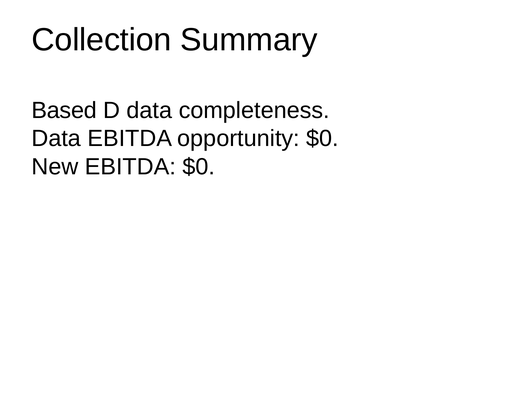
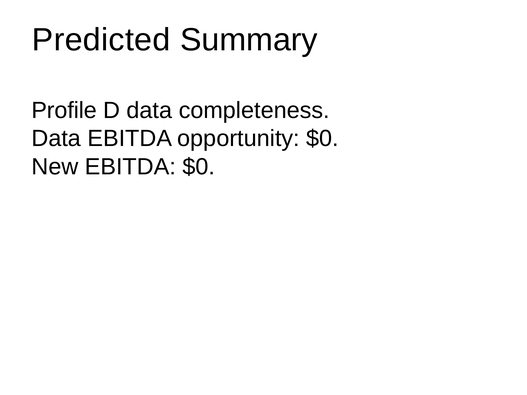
Collection: Collection -> Predicted
Based: Based -> Profile
